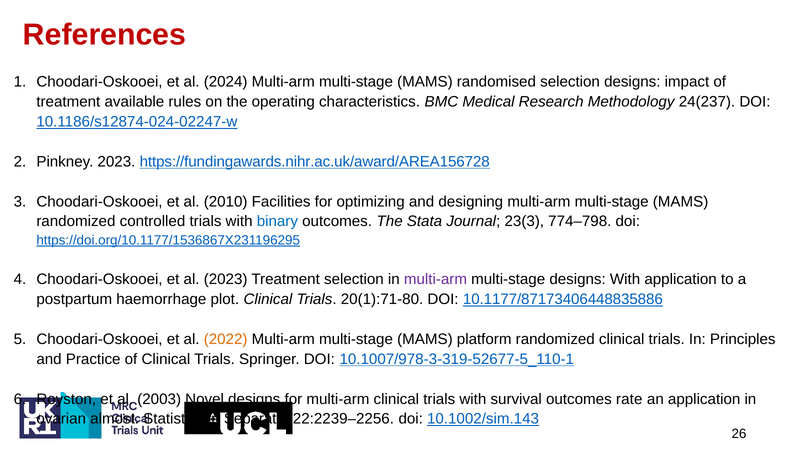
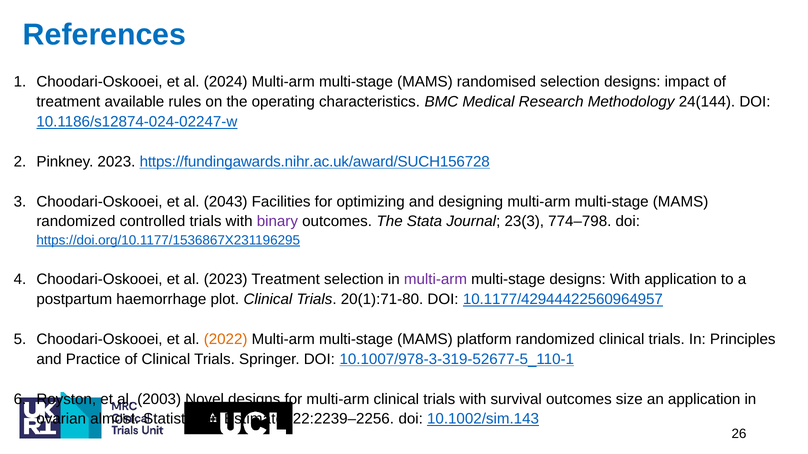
References colour: red -> blue
24(237: 24(237 -> 24(144
https://fundingawards.nihr.ac.uk/award/AREA156728: https://fundingawards.nihr.ac.uk/award/AREA156728 -> https://fundingawards.nihr.ac.uk/award/SUCH156728
2010: 2010 -> 2043
binary colour: blue -> purple
10.1177/87173406448835886: 10.1177/87173406448835886 -> 10.1177/42944422560964957
rate: rate -> size
Separate: Separate -> Estimate
